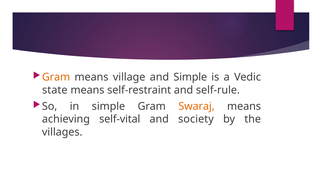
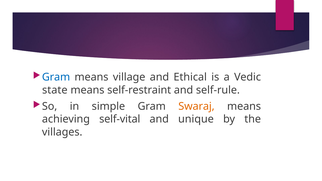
Gram at (56, 77) colour: orange -> blue
and Simple: Simple -> Ethical
society: society -> unique
